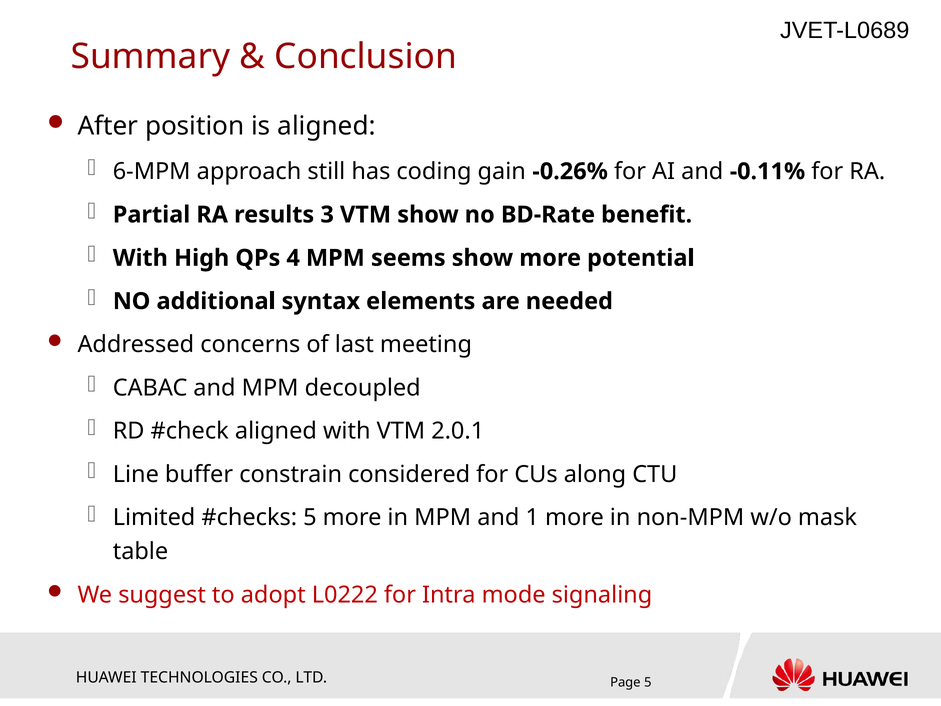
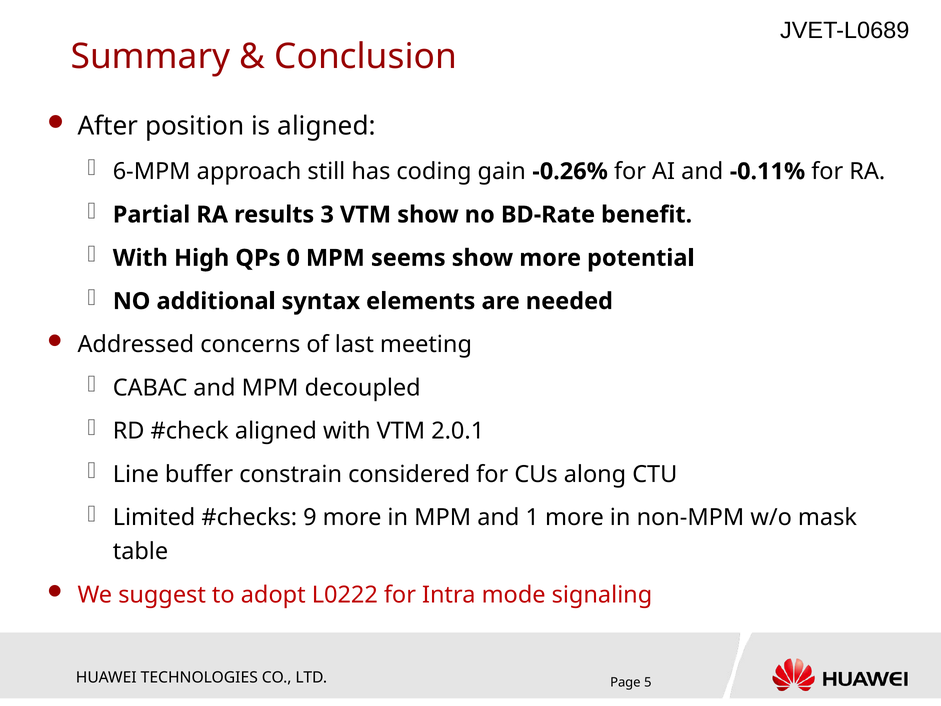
4: 4 -> 0
5 at (310, 518): 5 -> 9
